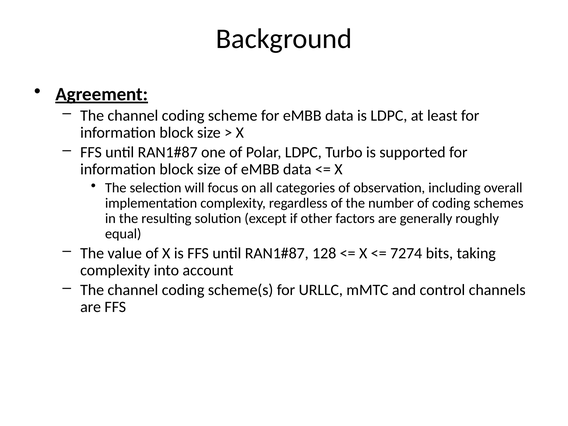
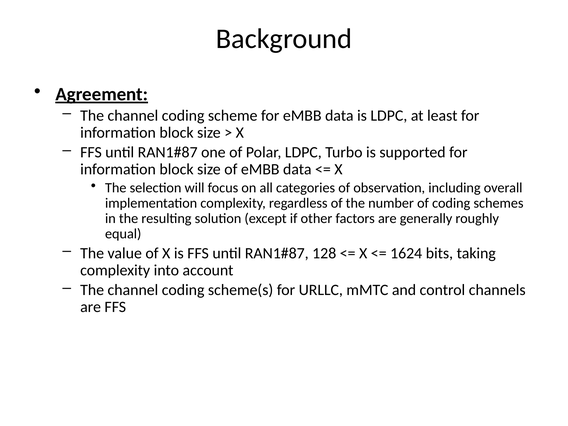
7274: 7274 -> 1624
